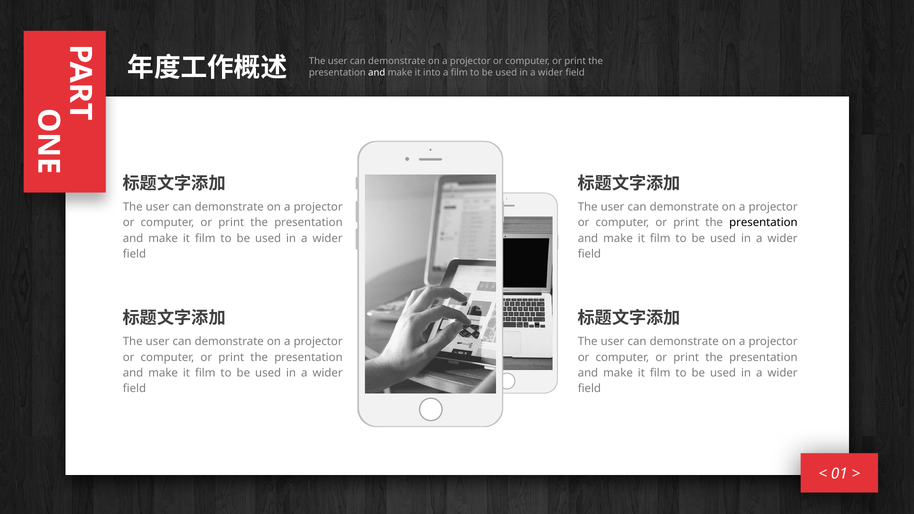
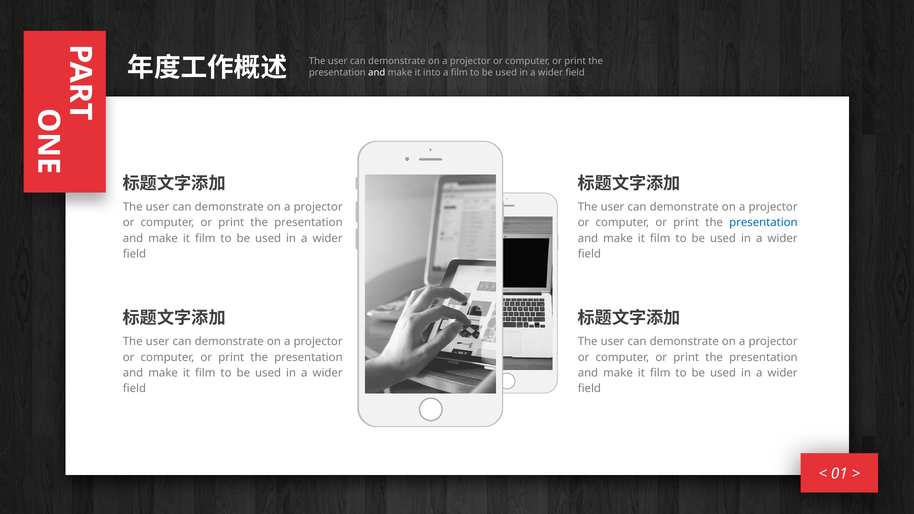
presentation at (763, 223) colour: black -> blue
